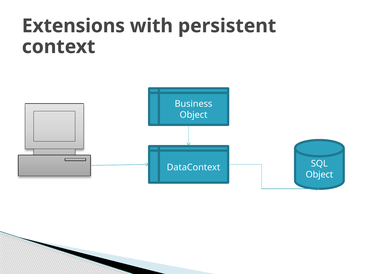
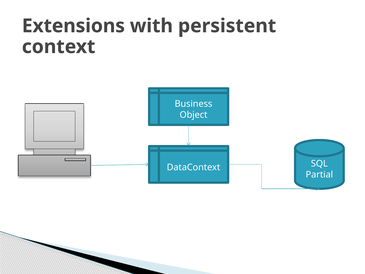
Object at (319, 174): Object -> Partial
